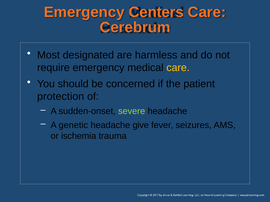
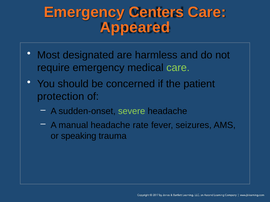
Cerebrum: Cerebrum -> Appeared
care at (178, 68) colour: yellow -> light green
genetic: genetic -> manual
give: give -> rate
ischemia: ischemia -> speaking
